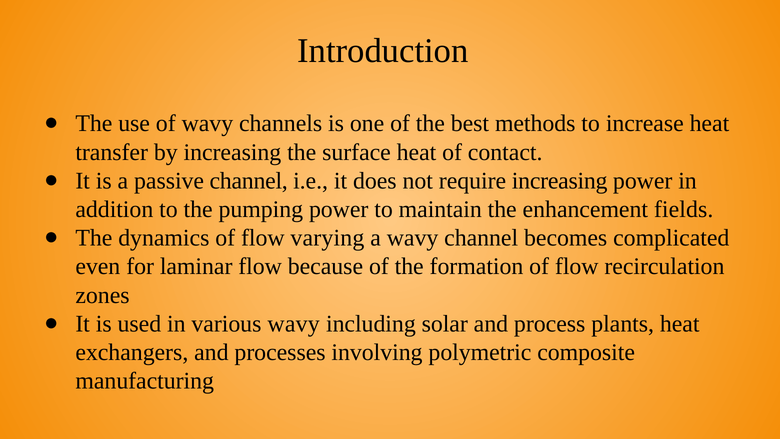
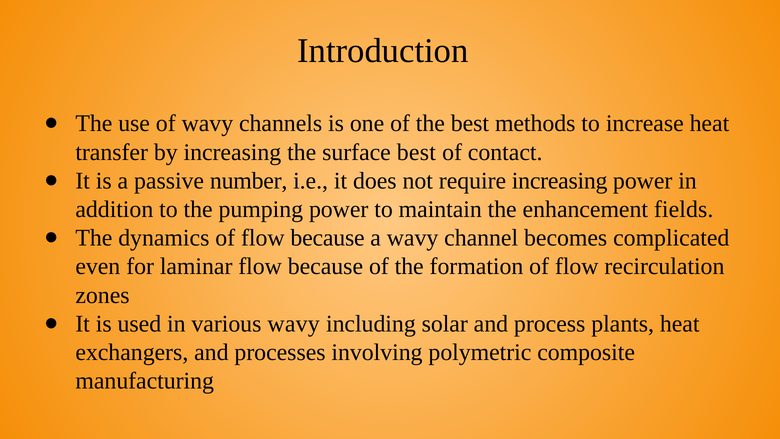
surface heat: heat -> best
passive channel: channel -> number
of flow varying: varying -> because
